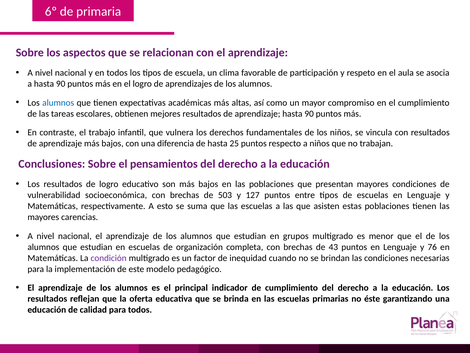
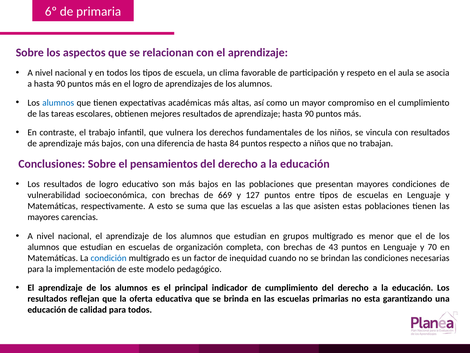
25: 25 -> 84
503: 503 -> 669
76: 76 -> 70
condición colour: purple -> blue
éste: éste -> esta
